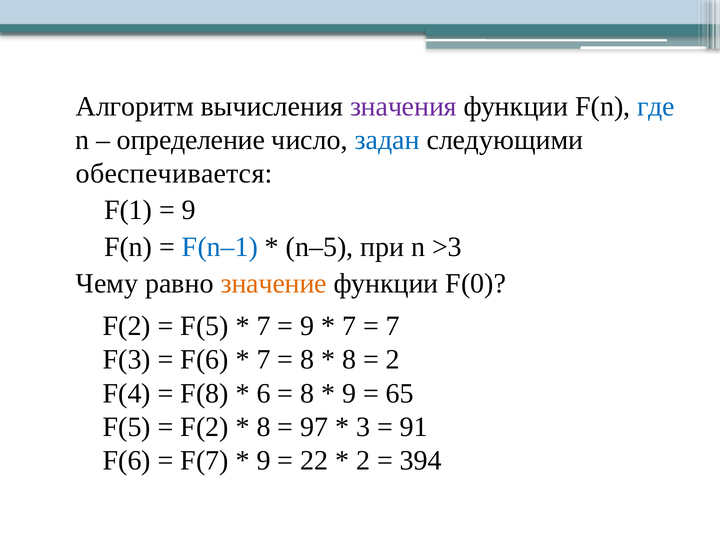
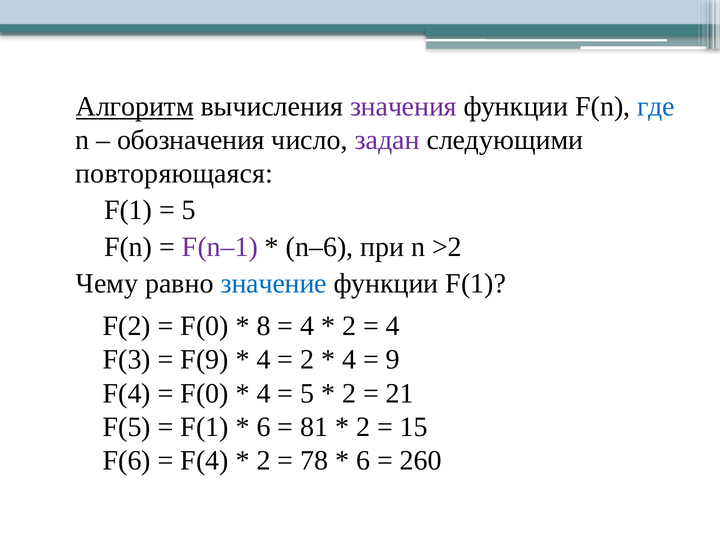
Алгоритм underline: none -> present
определение: определение -> обозначения
задан colour: blue -> purple
обеспечивается: обеспечивается -> повторяющаяся
9 at (189, 210): 9 -> 5
F(n–1 colour: blue -> purple
n–5: n–5 -> n–6
>3: >3 -> >2
значение colour: orange -> blue
функции F(0: F(0 -> F(1
F(5 at (205, 326): F(5 -> F(0
7 at (264, 326): 7 -> 8
9 at (307, 326): 9 -> 4
7 at (349, 326): 7 -> 2
7 at (393, 326): 7 -> 4
F(6 at (205, 360): F(6 -> F(9
7 at (264, 360): 7 -> 4
8 at (307, 360): 8 -> 2
8 at (349, 360): 8 -> 4
2 at (393, 360): 2 -> 9
F(8 at (205, 393): F(8 -> F(0
6 at (264, 393): 6 -> 4
8 at (307, 393): 8 -> 5
9 at (349, 393): 9 -> 2
65: 65 -> 21
F(2 at (205, 427): F(2 -> F(1
8 at (264, 427): 8 -> 6
97: 97 -> 81
3 at (363, 427): 3 -> 2
91: 91 -> 15
F(7 at (205, 461): F(7 -> F(4
9 at (264, 461): 9 -> 2
22: 22 -> 78
2 at (363, 461): 2 -> 6
394: 394 -> 260
